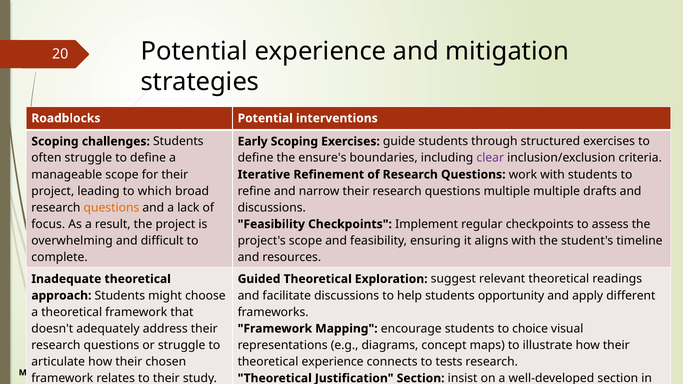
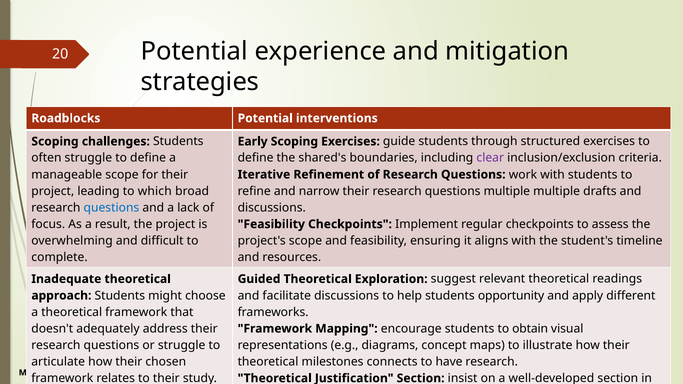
ensure's: ensure's -> shared's
questions at (111, 208) colour: orange -> blue
to choice: choice -> obtain
theoretical experience: experience -> milestones
tests: tests -> have
